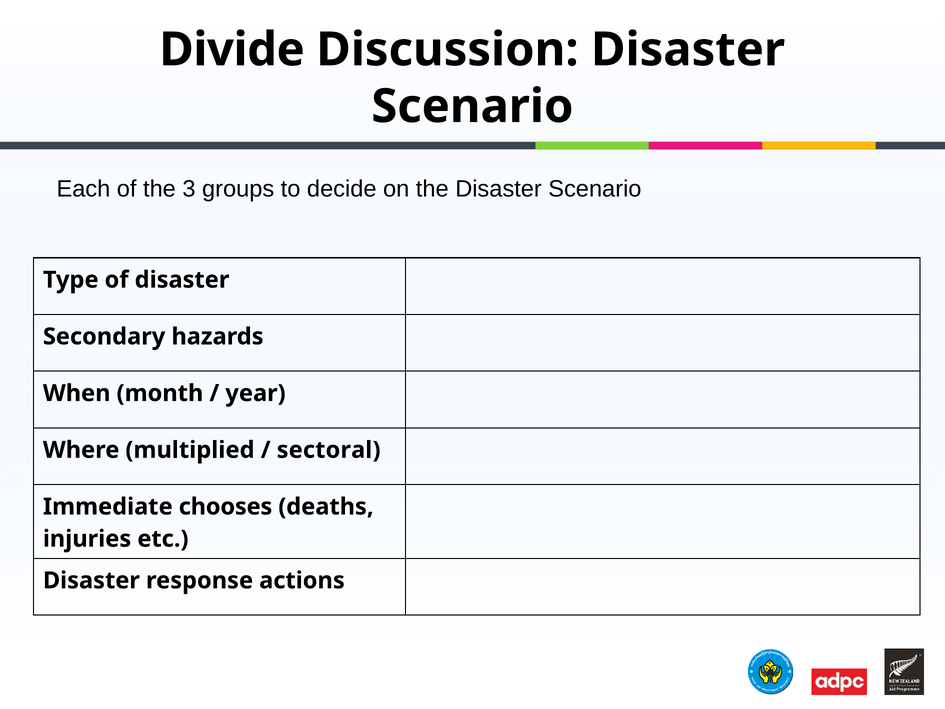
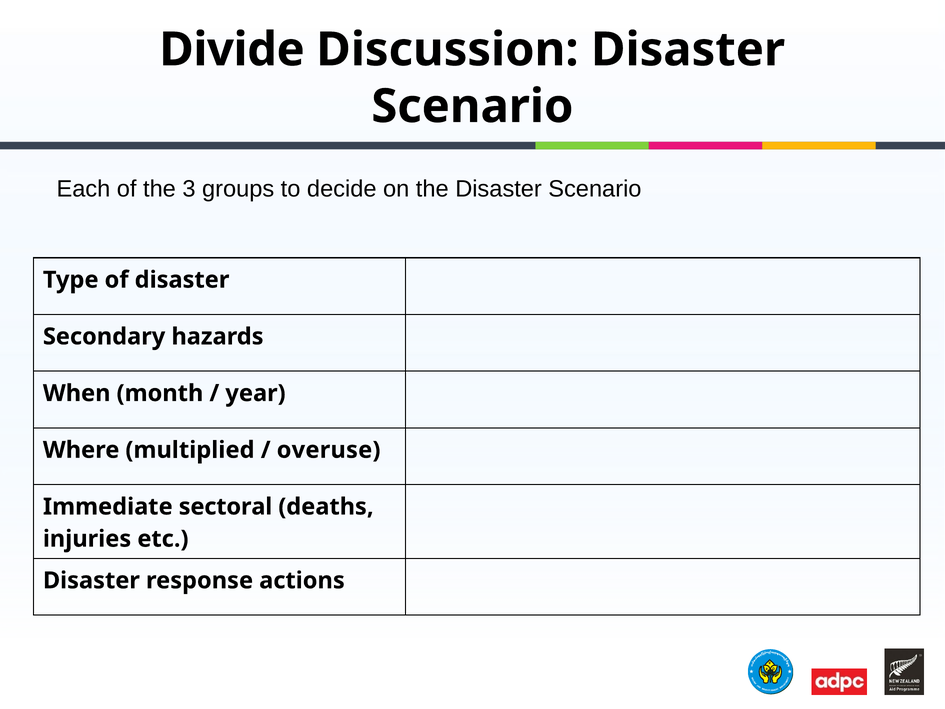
sectoral: sectoral -> overuse
chooses: chooses -> sectoral
